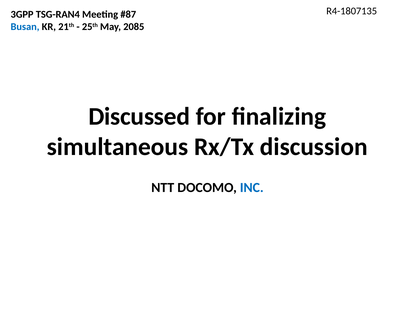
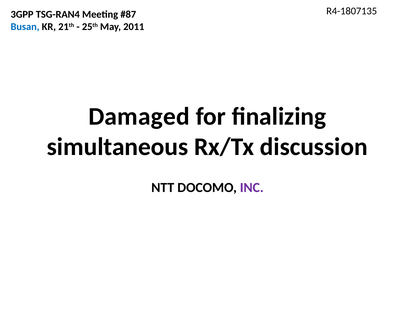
2085: 2085 -> 2011
Discussed: Discussed -> Damaged
INC colour: blue -> purple
